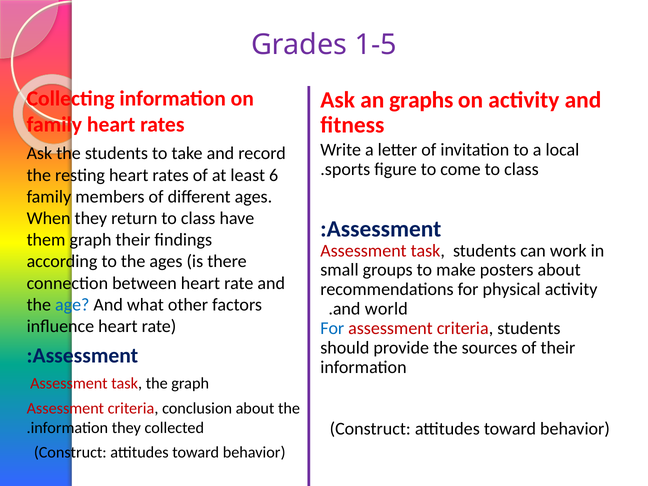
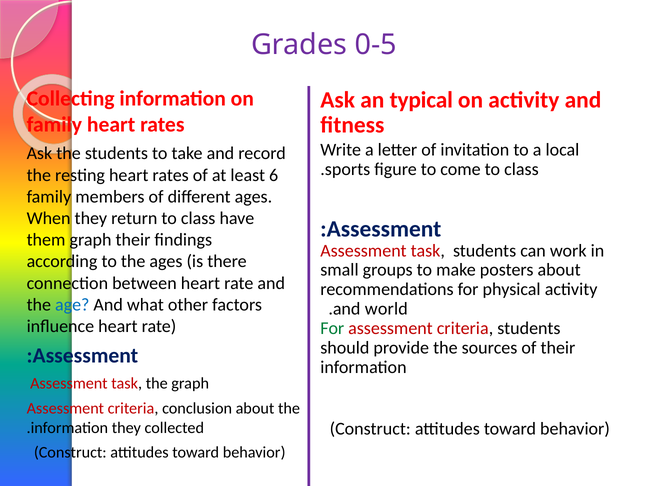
1-5: 1-5 -> 0-5
graphs: graphs -> typical
For at (332, 328) colour: blue -> green
